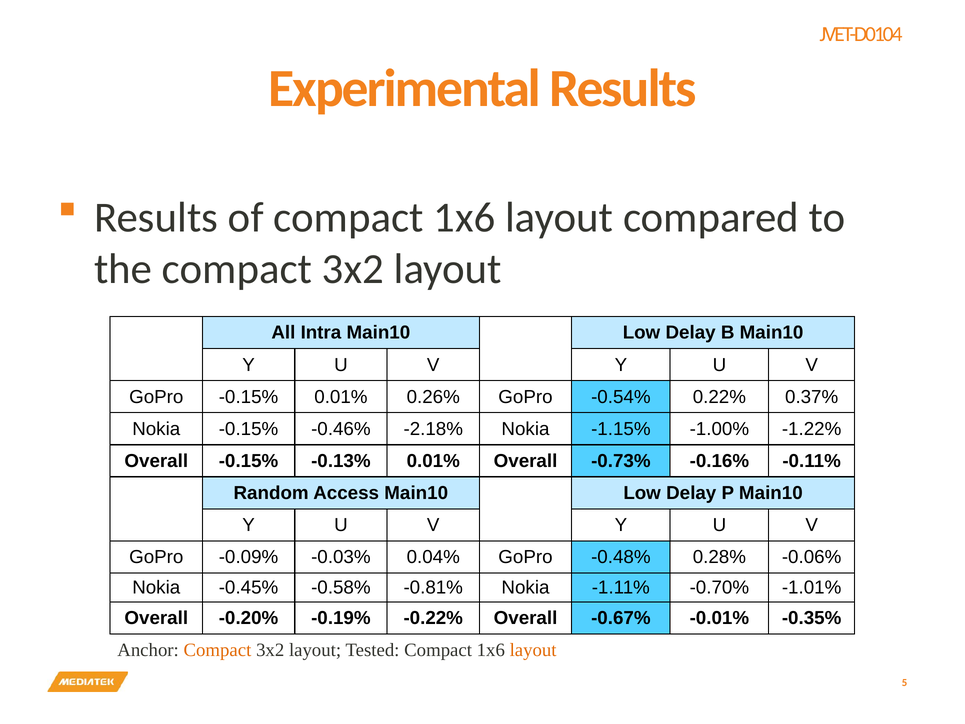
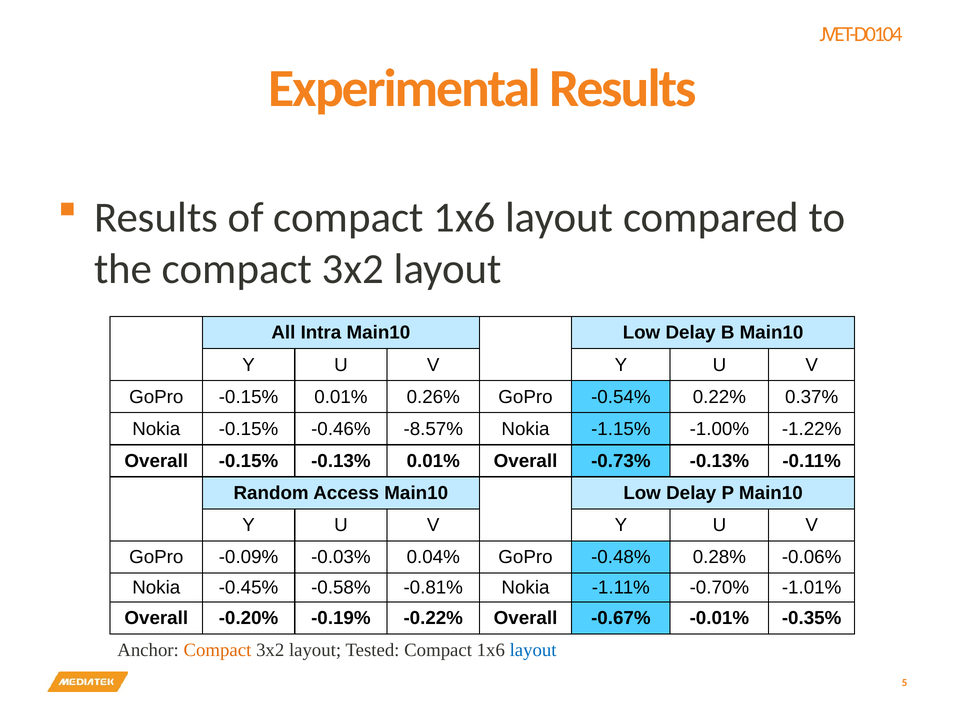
-2.18%: -2.18% -> -8.57%
-0.73% -0.16%: -0.16% -> -0.13%
layout at (533, 650) colour: orange -> blue
